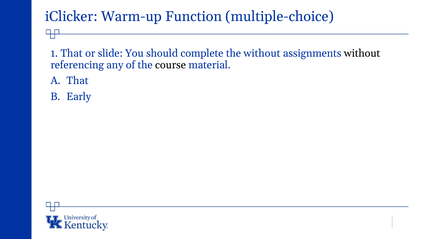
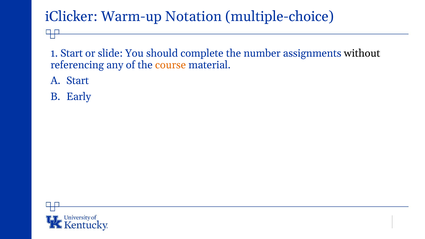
Function: Function -> Notation
1 That: That -> Start
the without: without -> number
course colour: black -> orange
That at (77, 81): That -> Start
